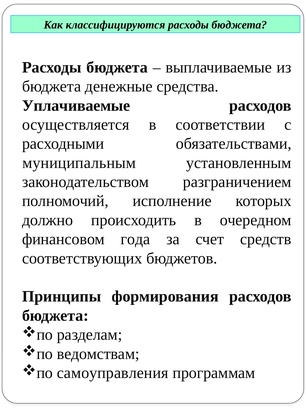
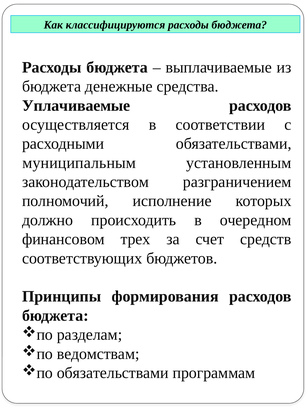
года: года -> трех
самоуправления at (113, 372): самоуправления -> обязательствами
